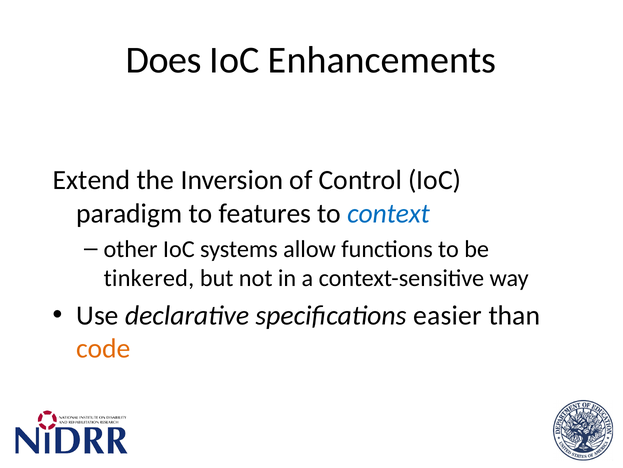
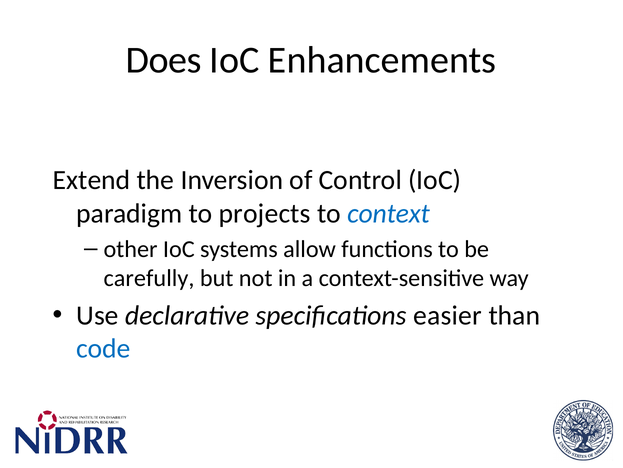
features: features -> projects
tinkered: tinkered -> carefully
code colour: orange -> blue
